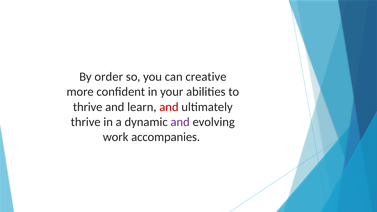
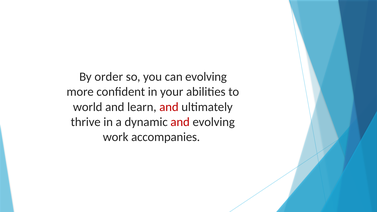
can creative: creative -> evolving
thrive at (88, 107): thrive -> world
and at (180, 122) colour: purple -> red
